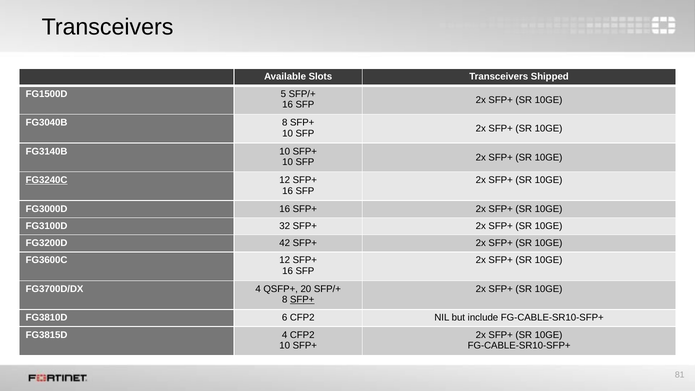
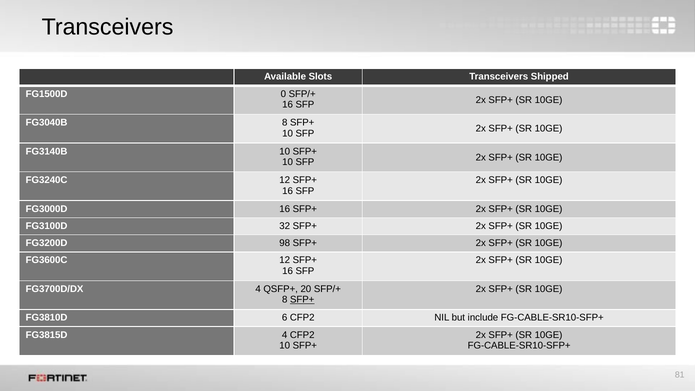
5: 5 -> 0
FG3240C underline: present -> none
42: 42 -> 98
